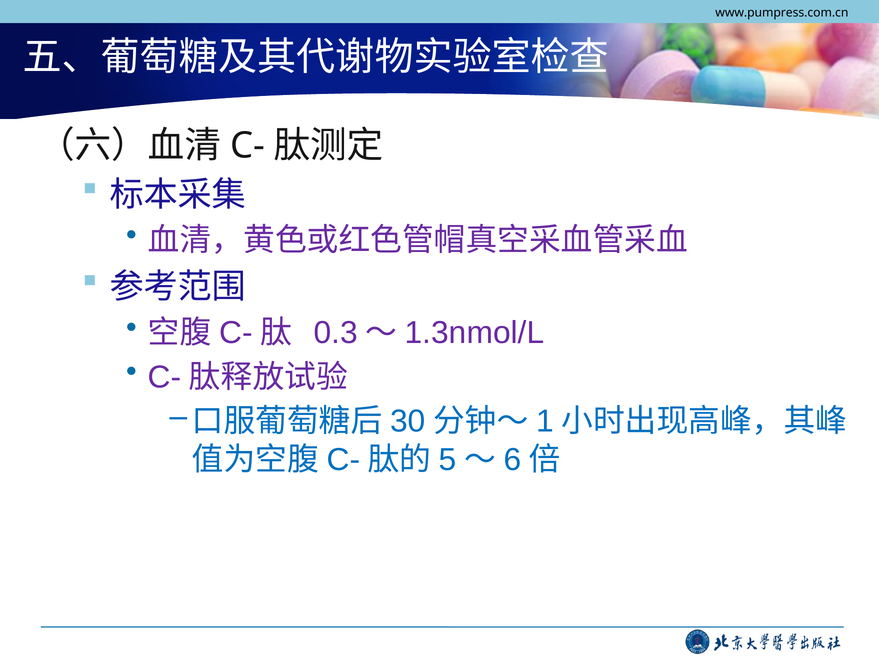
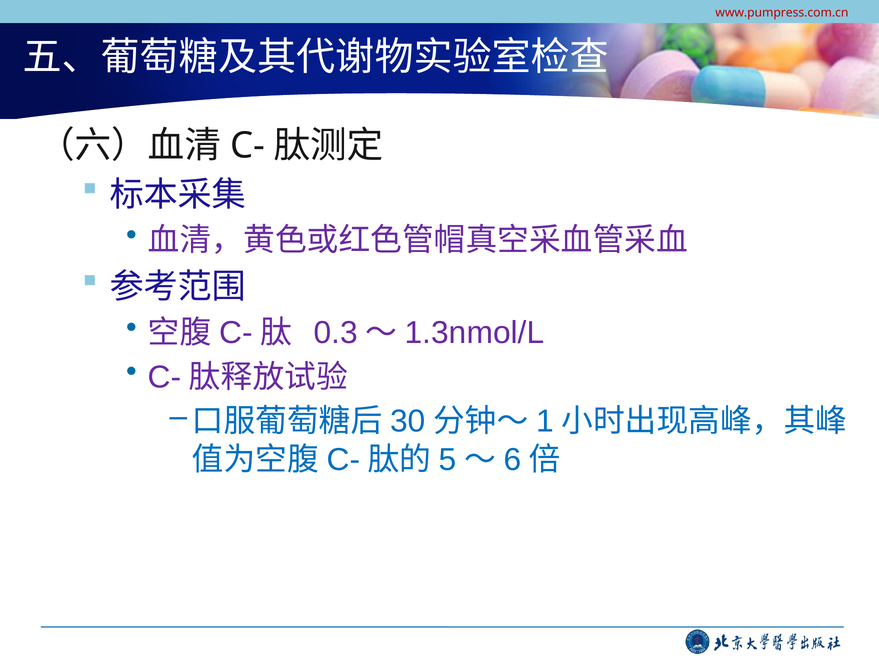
www.pumpress.com.cn colour: black -> red
